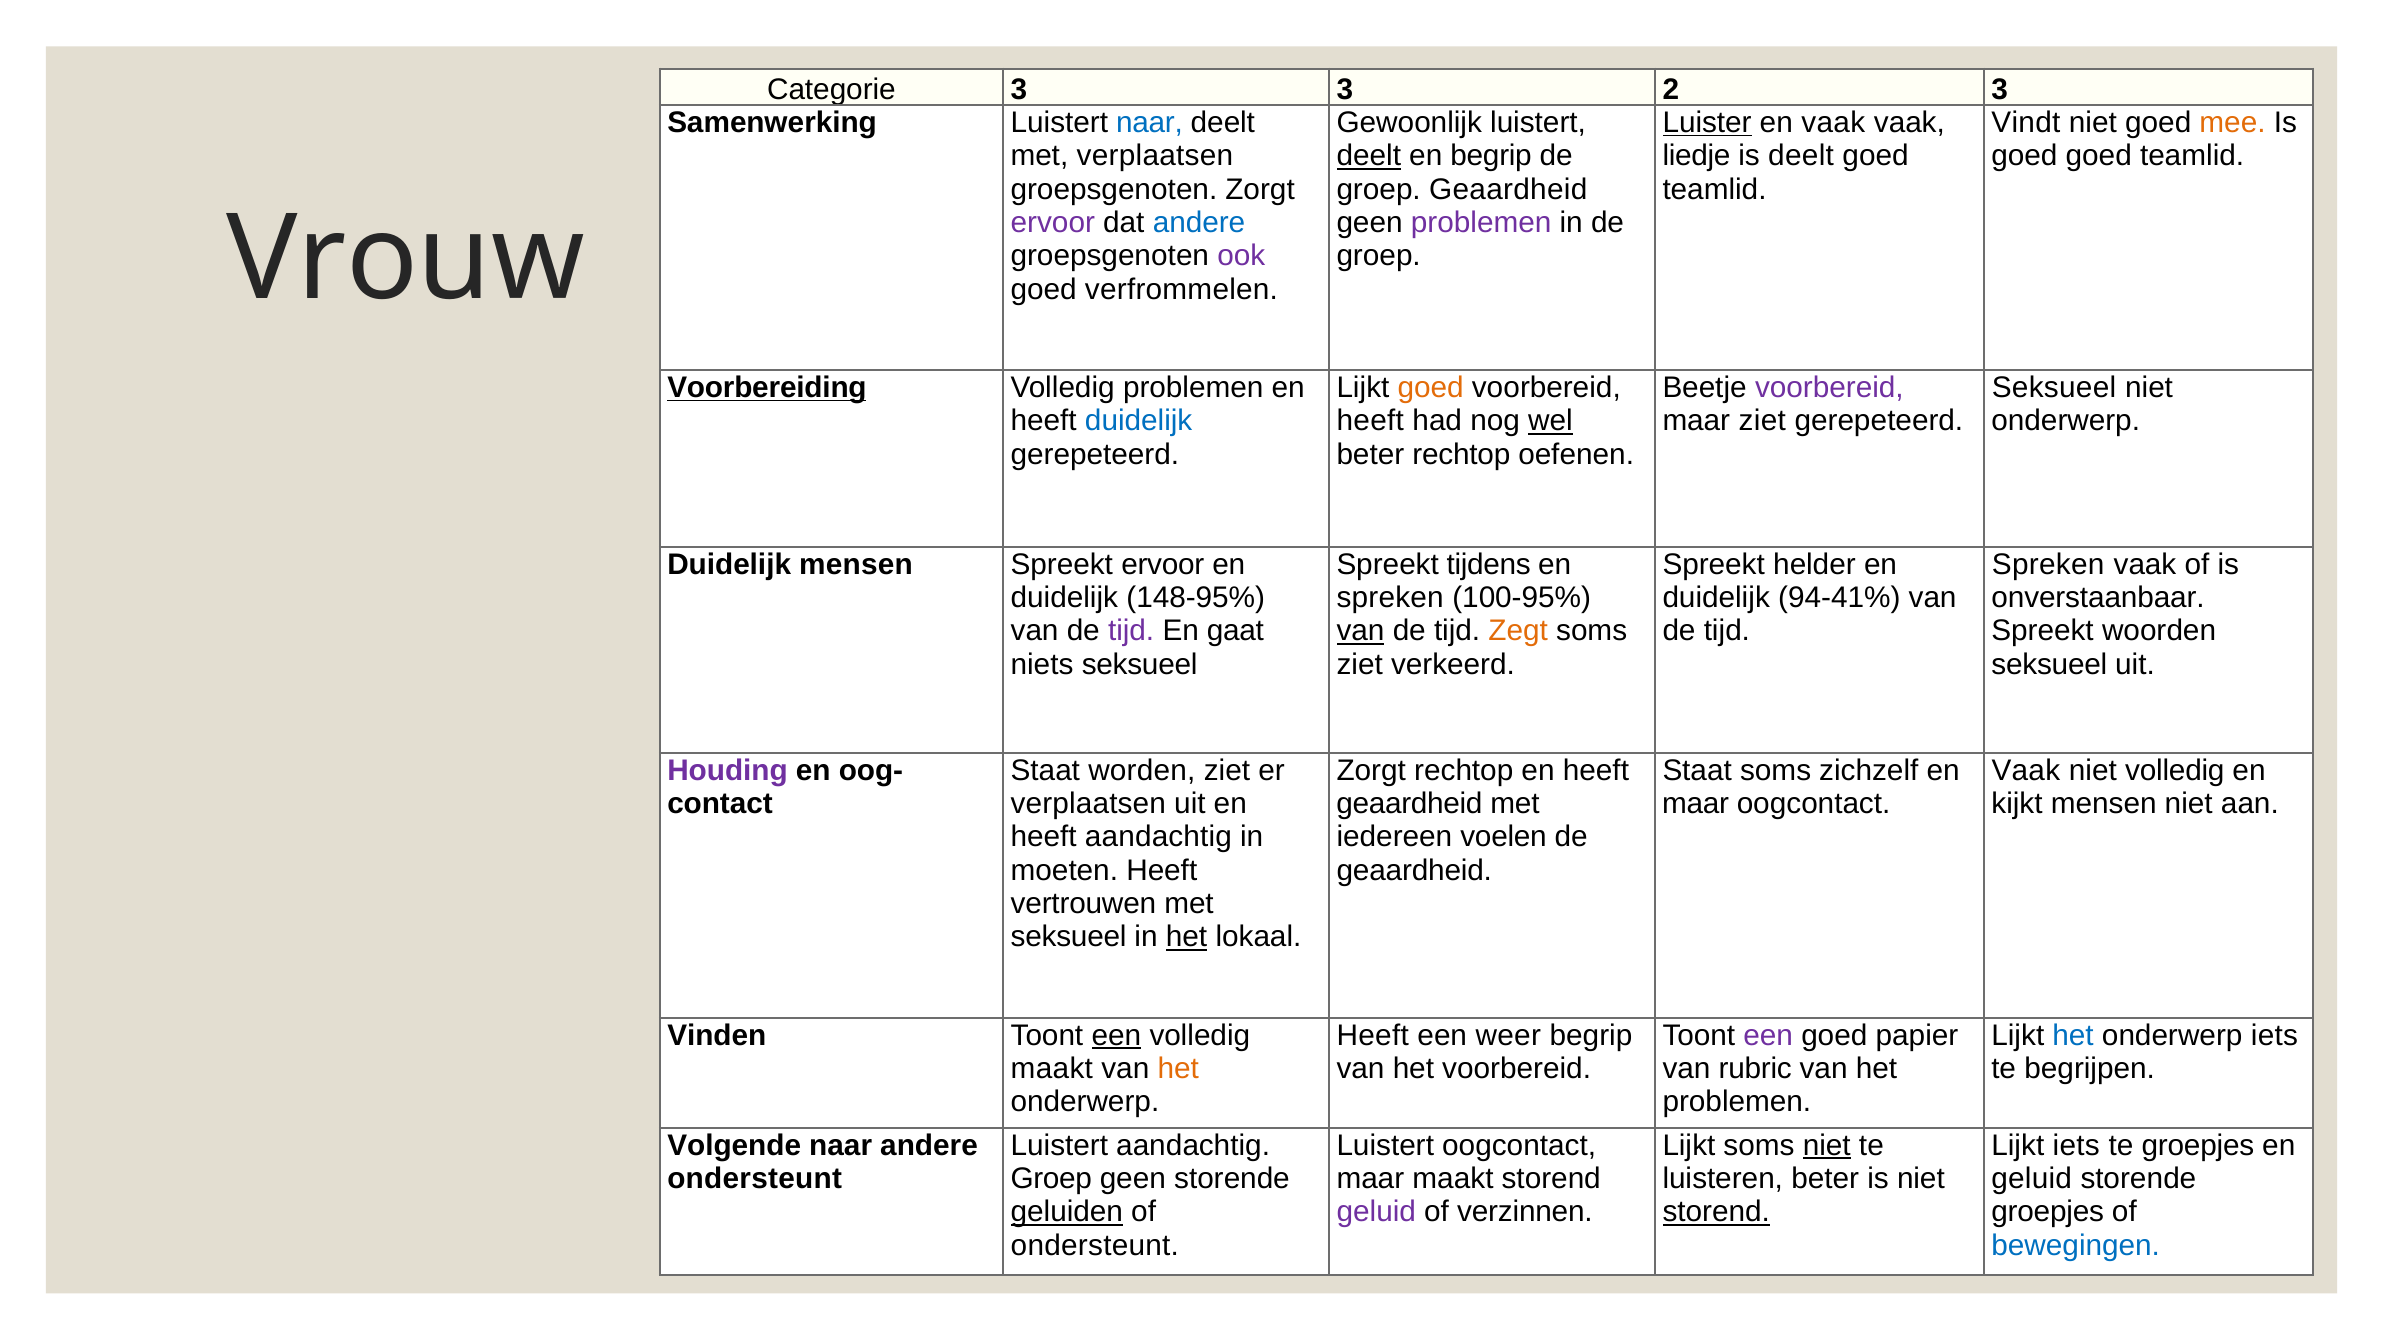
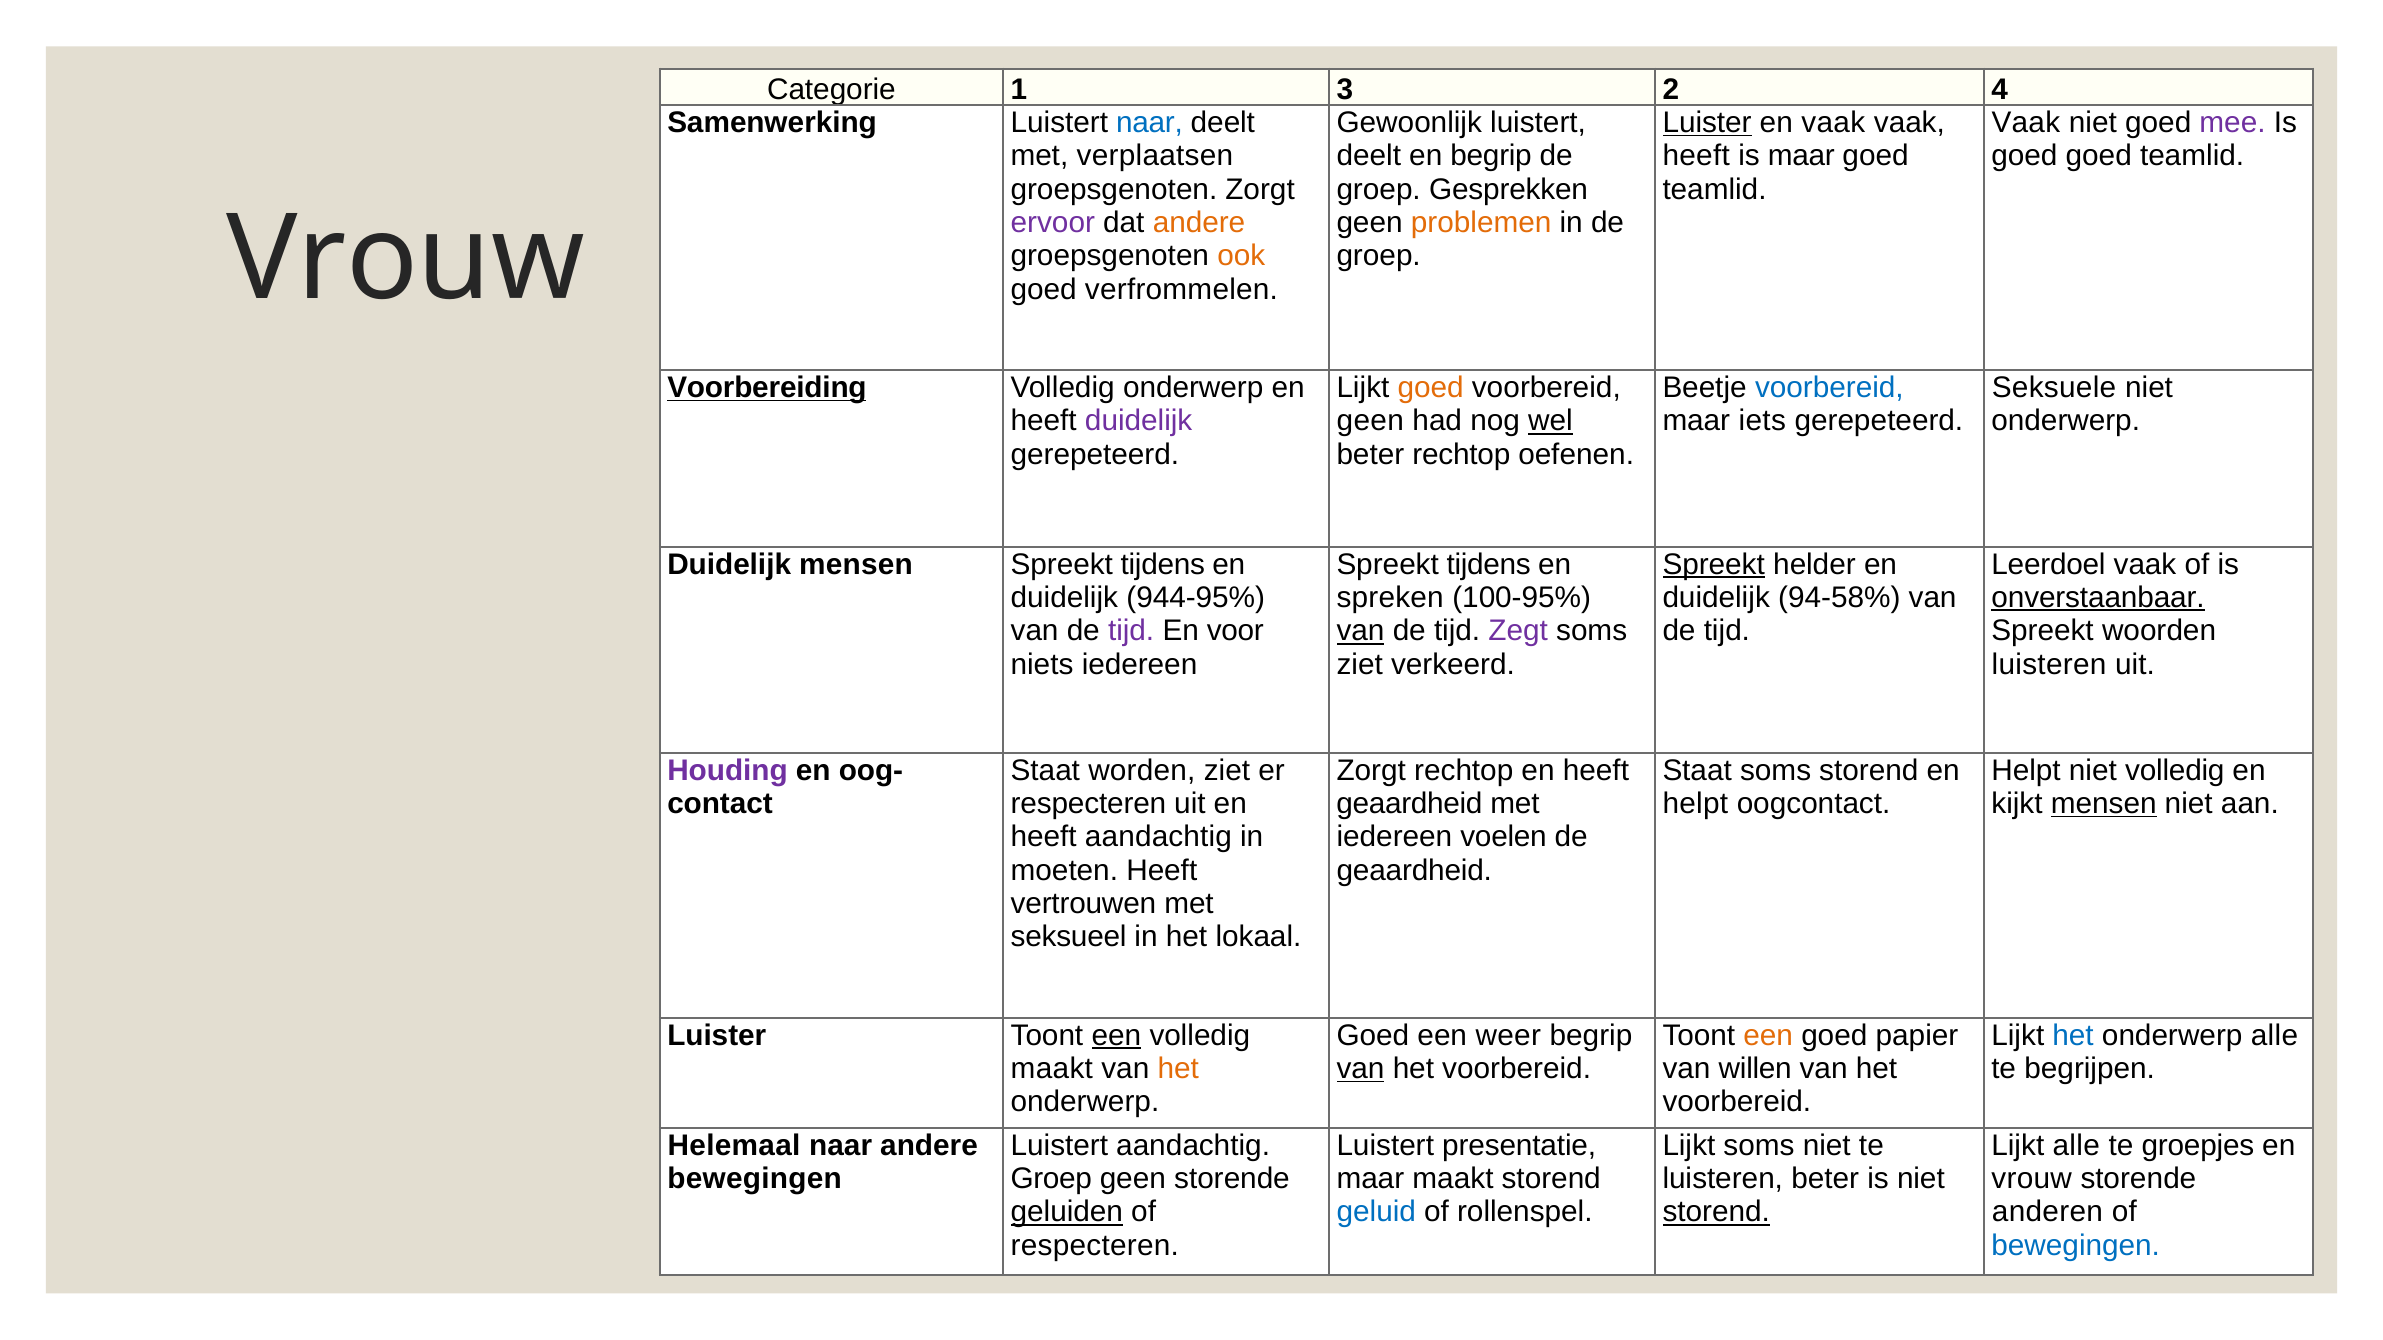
Categorie 3: 3 -> 1
2 3: 3 -> 4
Vindt at (2026, 123): Vindt -> Vaak
mee colour: orange -> purple
deelt at (1369, 156) underline: present -> none
liedje at (1696, 156): liedje -> heeft
is deelt: deelt -> maar
groep Geaardheid: Geaardheid -> Gesprekken
andere at (1199, 223) colour: blue -> orange
problemen at (1481, 223) colour: purple -> orange
ook colour: purple -> orange
Volledig problemen: problemen -> onderwerp
voorbereid at (1829, 388) colour: purple -> blue
Seksueel at (2054, 388): Seksueel -> Seksuele
duidelijk at (1139, 421) colour: blue -> purple
heeft at (1370, 421): heeft -> geen
maar ziet: ziet -> iets
ervoor at (1163, 564): ervoor -> tijdens
Spreekt at (1714, 564) underline: none -> present
Spreken at (2048, 564): Spreken -> Leerdoel
148-95%: 148-95% -> 944-95%
94-41%: 94-41% -> 94-58%
onverstaanbaar underline: none -> present
gaat: gaat -> voor
Zegt colour: orange -> purple
niets seksueel: seksueel -> iedereen
seksueel at (2049, 664): seksueel -> luisteren
soms zichzelf: zichzelf -> storend
Vaak at (2026, 771): Vaak -> Helpt
verplaatsen at (1088, 804): verplaatsen -> respecteren
maar at (1696, 804): maar -> helpt
mensen at (2104, 804) underline: none -> present
het at (1187, 937) underline: present -> none
Vinden at (717, 1036): Vinden -> Luister
Heeft at (1373, 1036): Heeft -> Goed
een at (1768, 1036) colour: purple -> orange
onderwerp iets: iets -> alle
van at (1361, 1069) underline: none -> present
rubric: rubric -> willen
problemen at (1737, 1102): problemen -> voorbereid
Volgende: Volgende -> Helemaal
Luistert oogcontact: oogcontact -> presentatie
niet at (1827, 1146) underline: present -> none
Lijkt iets: iets -> alle
ondersteunt at (755, 1179): ondersteunt -> bewegingen
geluid at (2032, 1179): geluid -> vrouw
geluid at (1376, 1212) colour: purple -> blue
verzinnen: verzinnen -> rollenspel
groepjes at (2048, 1212): groepjes -> anderen
ondersteunt at (1095, 1246): ondersteunt -> respecteren
